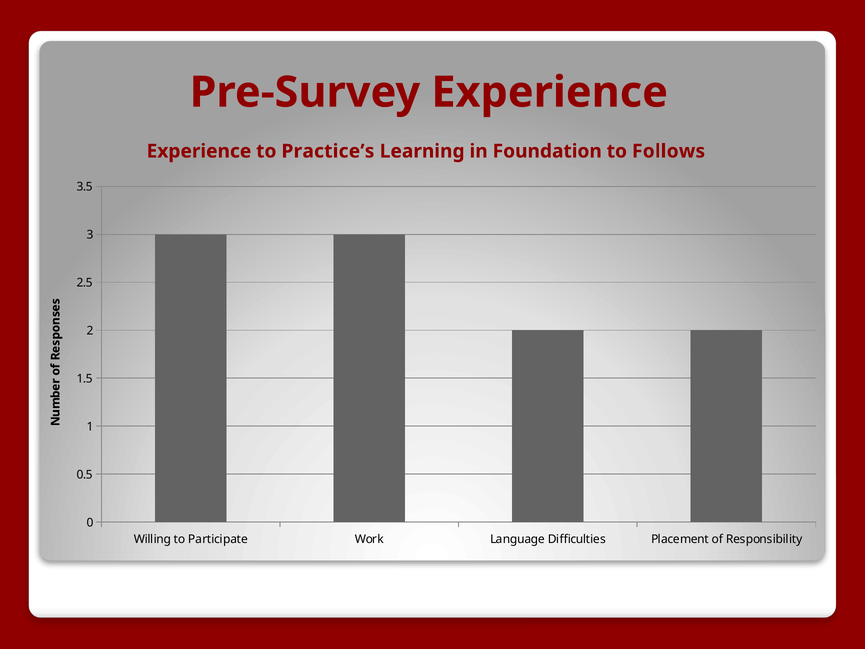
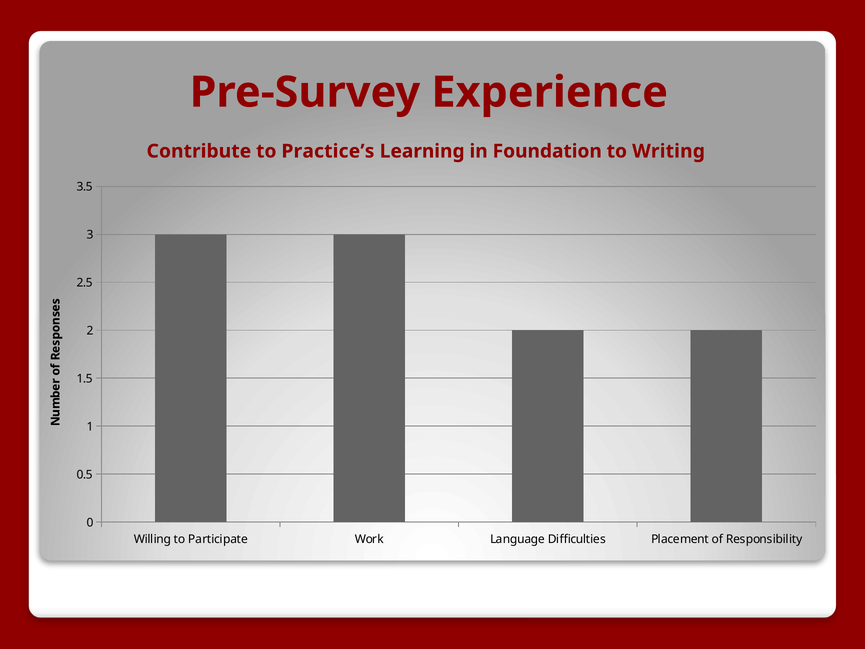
Experience at (199, 151): Experience -> Contribute
Follows: Follows -> Writing
